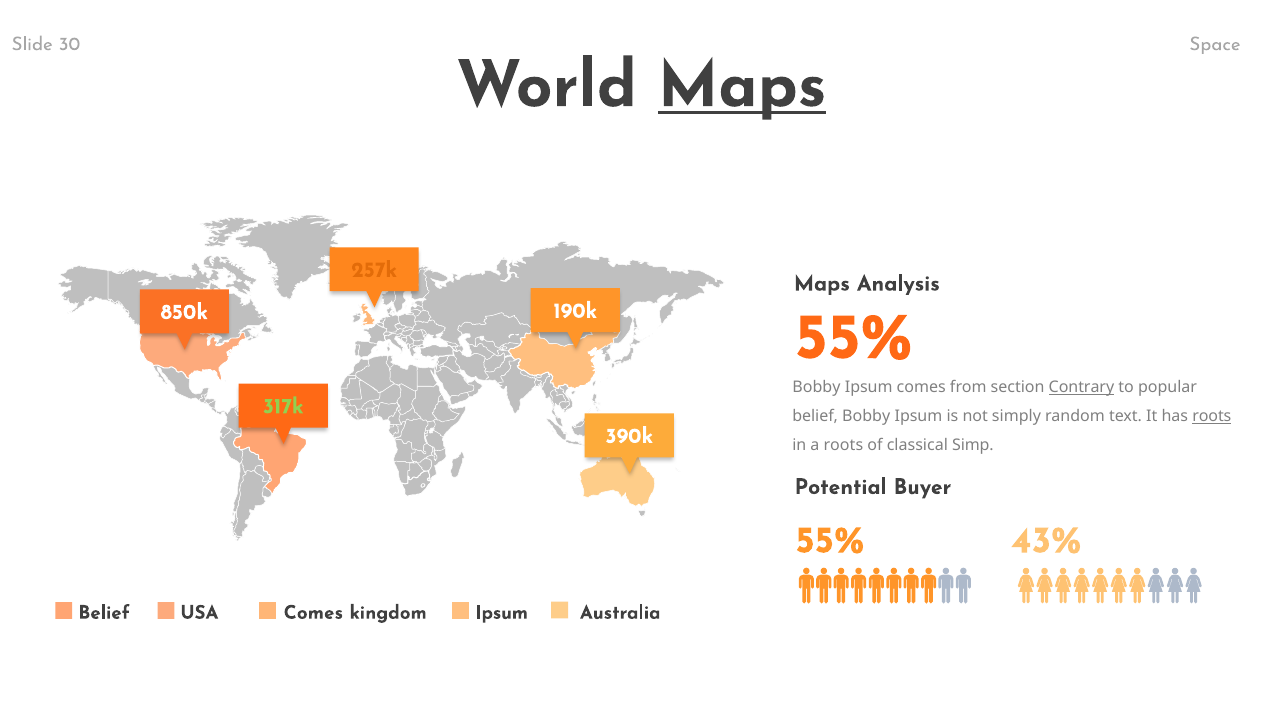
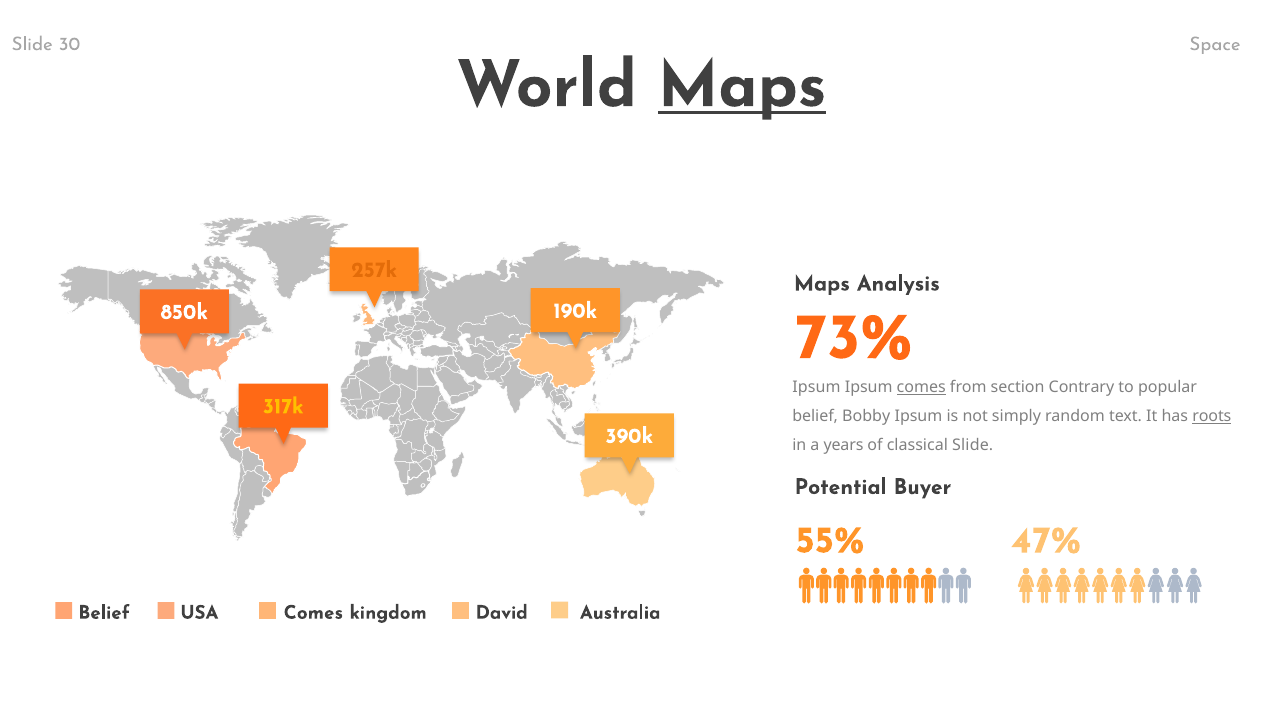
55% at (854, 337): 55% -> 73%
Bobby at (816, 387): Bobby -> Ipsum
comes at (921, 387) underline: none -> present
Contrary underline: present -> none
317k colour: light green -> yellow
a roots: roots -> years
classical Simp: Simp -> Slide
43%: 43% -> 47%
kingdom Ipsum: Ipsum -> David
